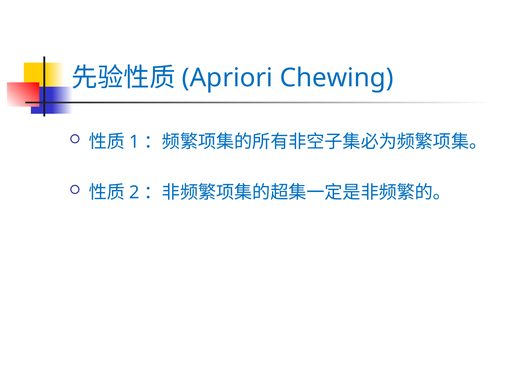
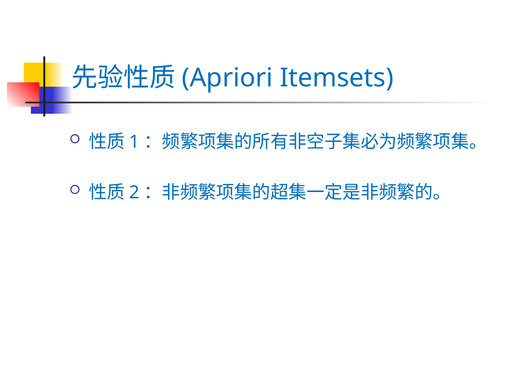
Chewing: Chewing -> Itemsets
